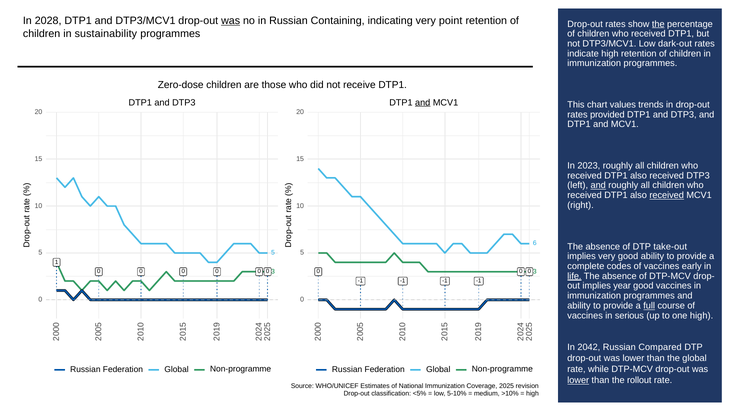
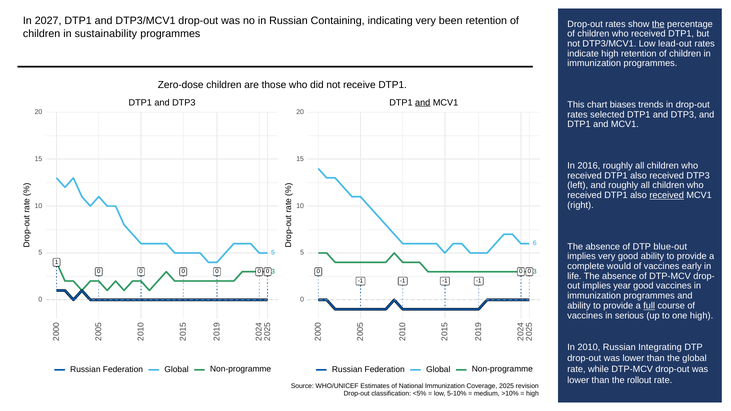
2028: 2028 -> 2027
was at (231, 21) underline: present -> none
point: point -> been
dark-out: dark-out -> lead-out
values: values -> biases
provided: provided -> selected
2023: 2023 -> 2016
and at (598, 186) underline: present -> none
take-out: take-out -> blue-out
codes: codes -> would
life underline: present -> none
2042: 2042 -> 2010
Compared: Compared -> Integrating
lower at (578, 380) underline: present -> none
